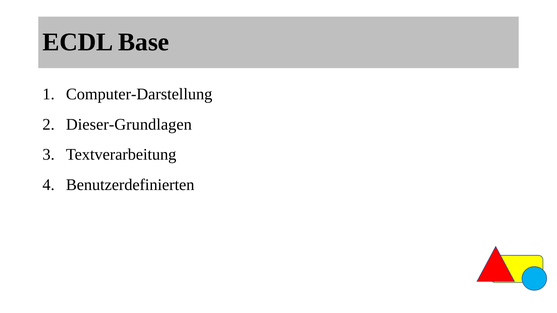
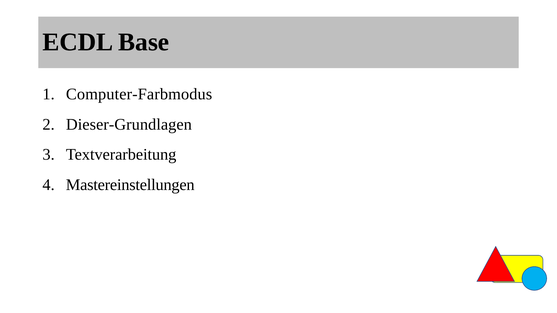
Computer-Darstellung: Computer-Darstellung -> Computer-Farbmodus
Benutzerdefinierten: Benutzerdefinierten -> Mastereinstellungen
